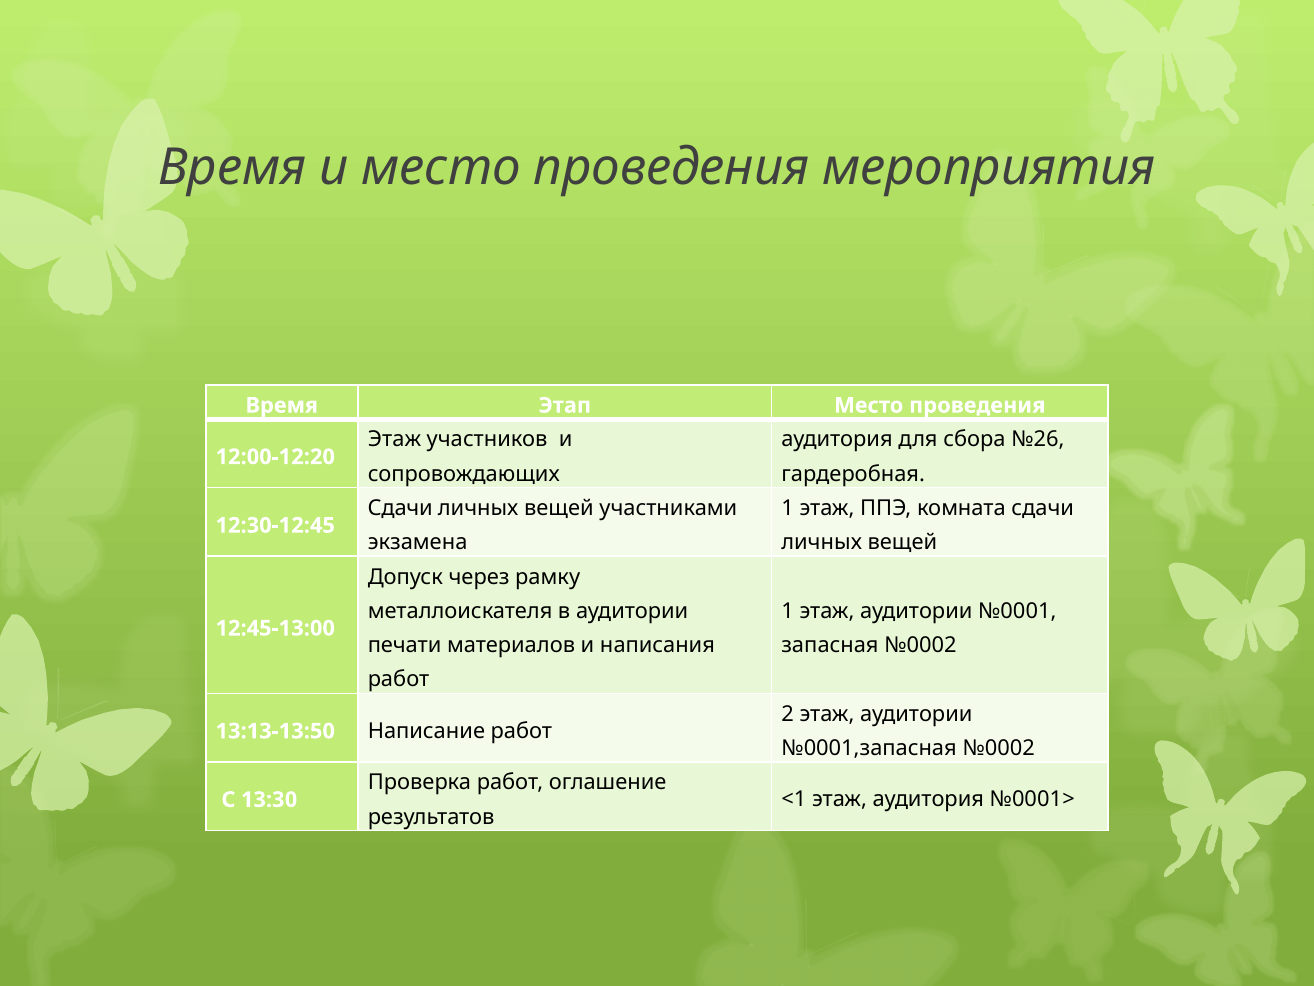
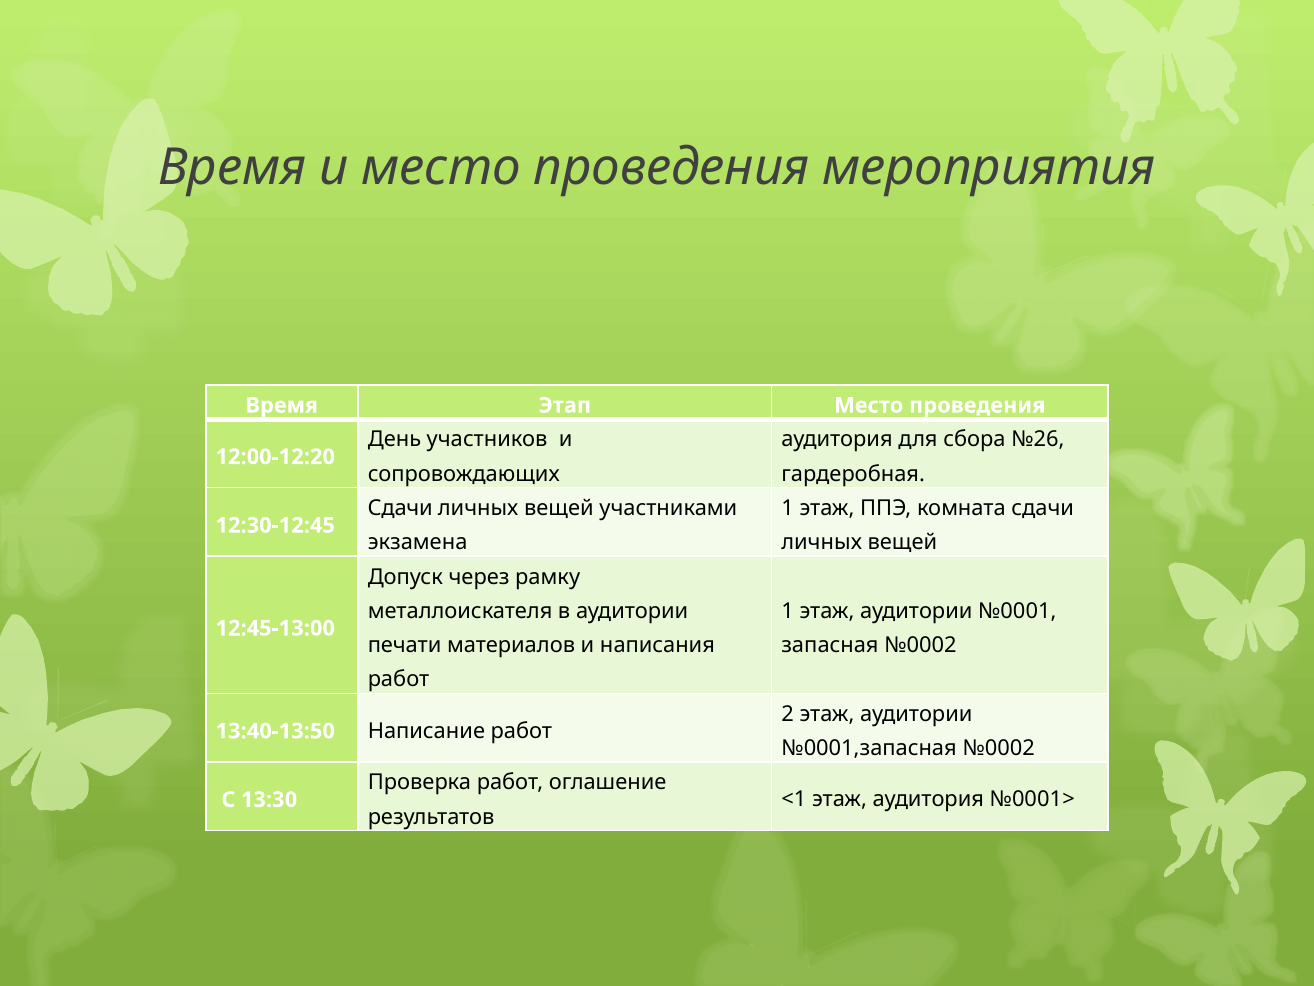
Этаж at (395, 440): Этаж -> День
13:13-13:50: 13:13-13:50 -> 13:40-13:50
